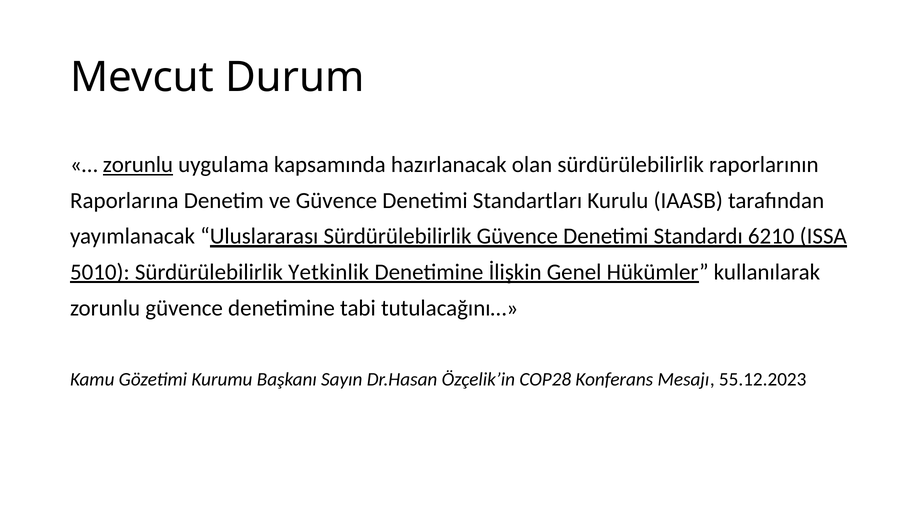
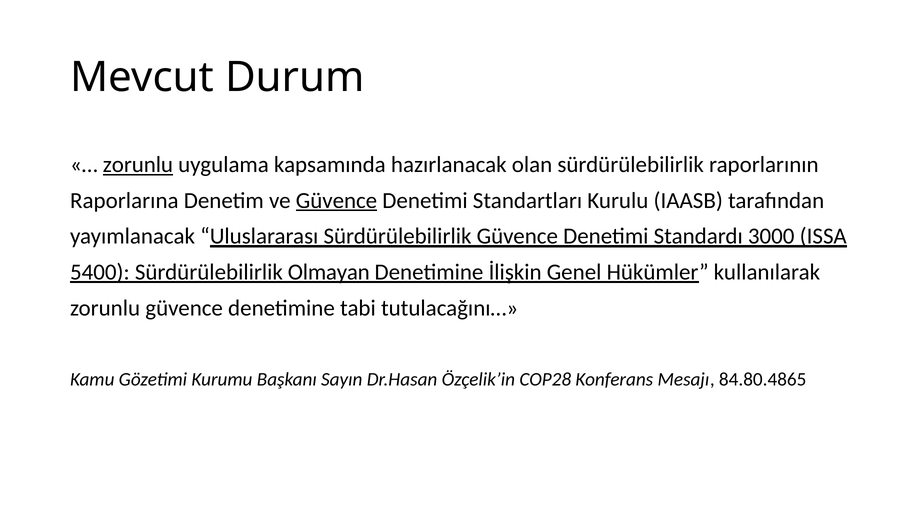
Güvence at (336, 201) underline: none -> present
6210: 6210 -> 3000
5010: 5010 -> 5400
Yetkinlik: Yetkinlik -> Olmayan
55.12.2023: 55.12.2023 -> 84.80.4865
